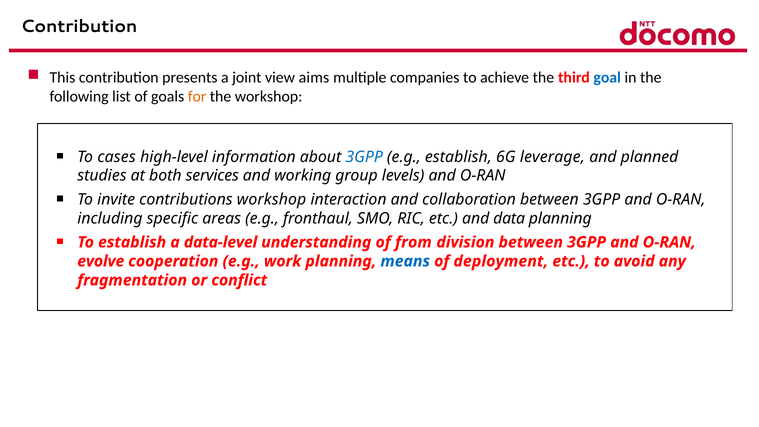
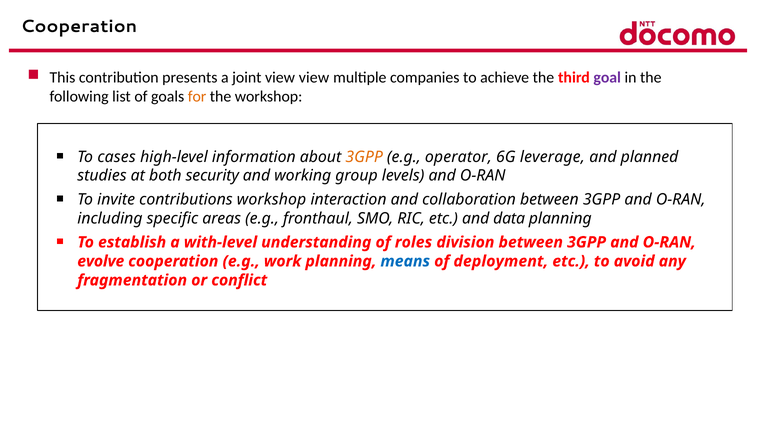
Contribution at (79, 26): Contribution -> Cooperation
view aims: aims -> view
goal colour: blue -> purple
3GPP at (364, 157) colour: blue -> orange
e.g establish: establish -> operator
services: services -> security
data-level: data-level -> with-level
from: from -> roles
